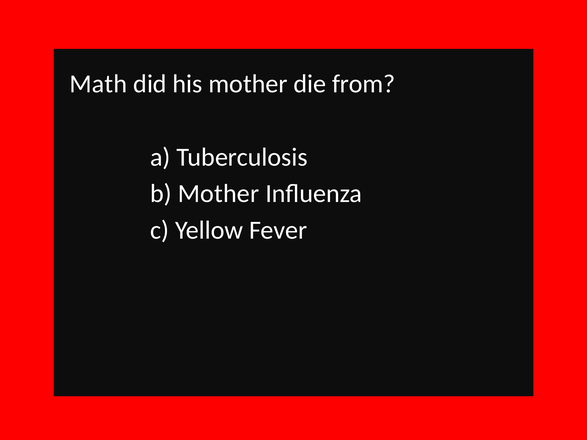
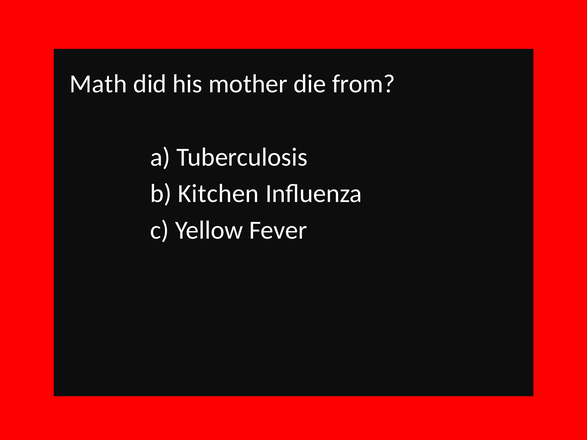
b Mother: Mother -> Kitchen
